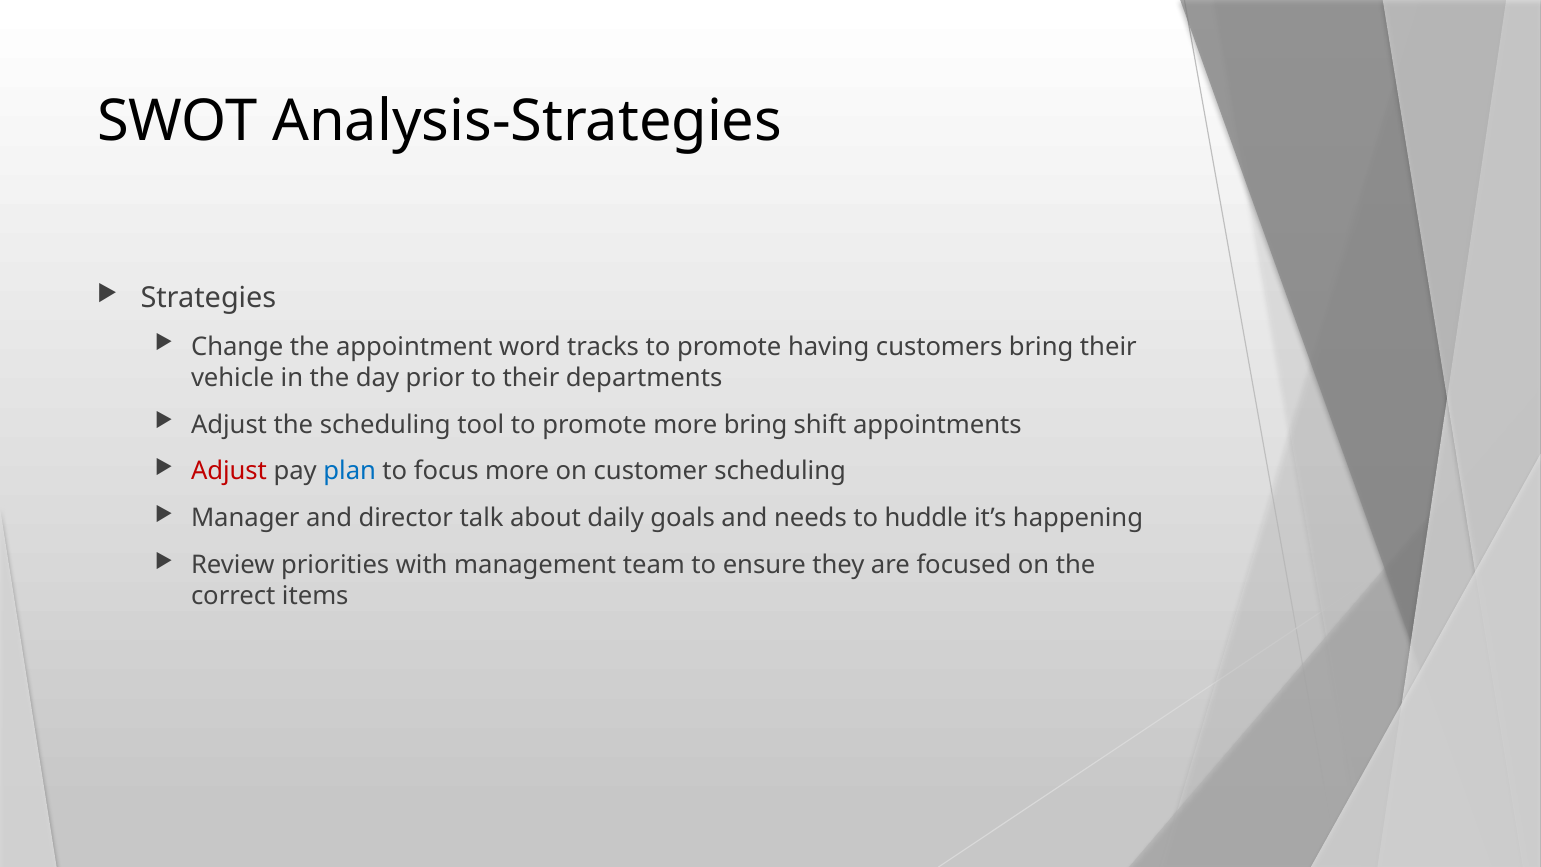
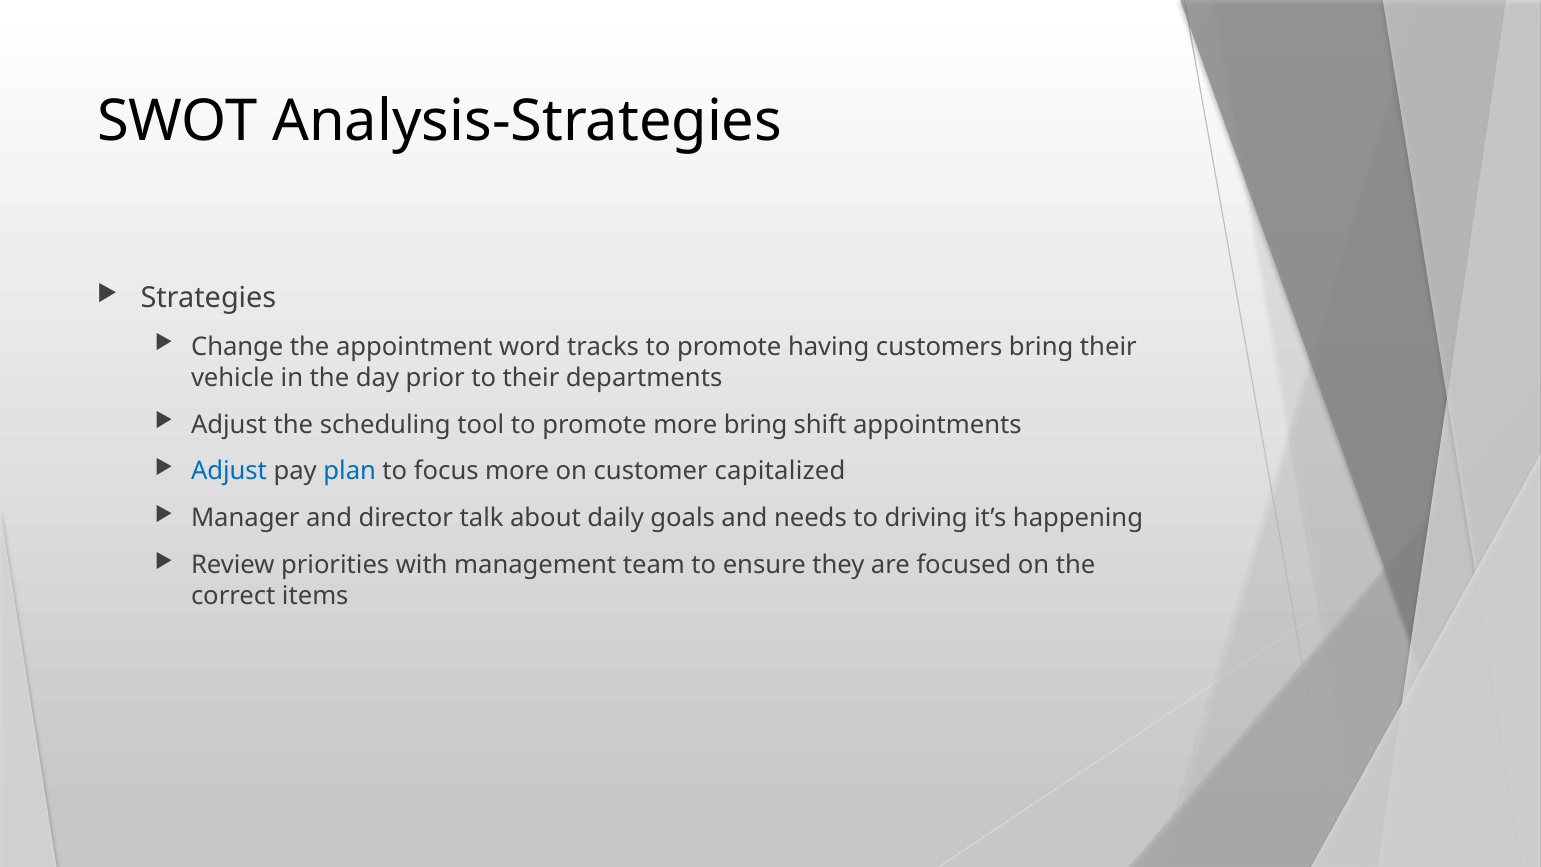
Adjust at (229, 471) colour: red -> blue
customer scheduling: scheduling -> capitalized
huddle: huddle -> driving
